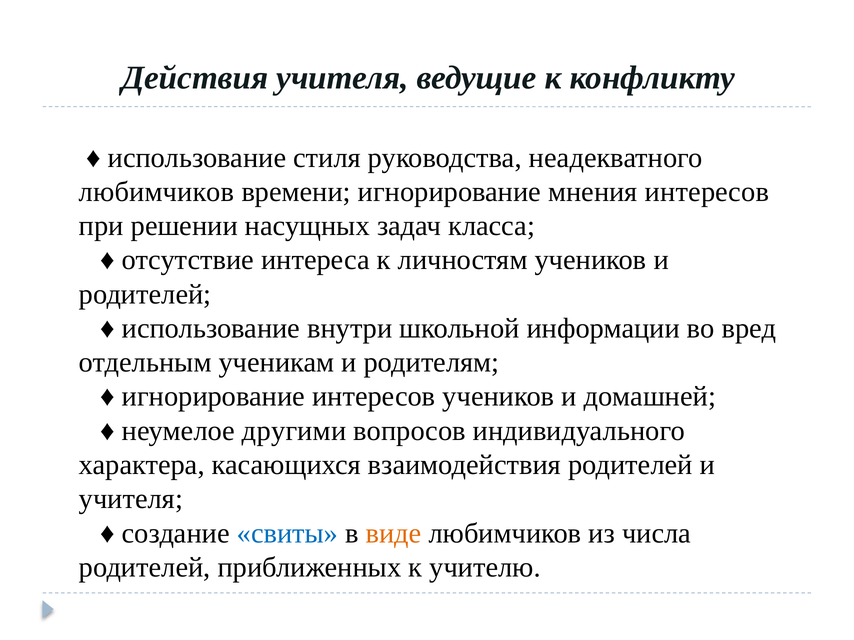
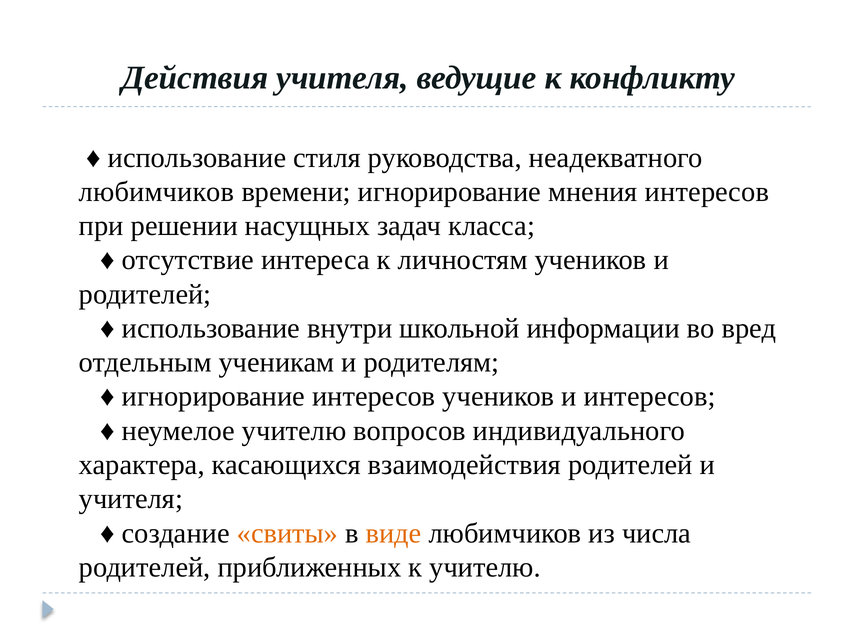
и домашней: домашней -> интересов
неумелое другими: другими -> учителю
свиты colour: blue -> orange
